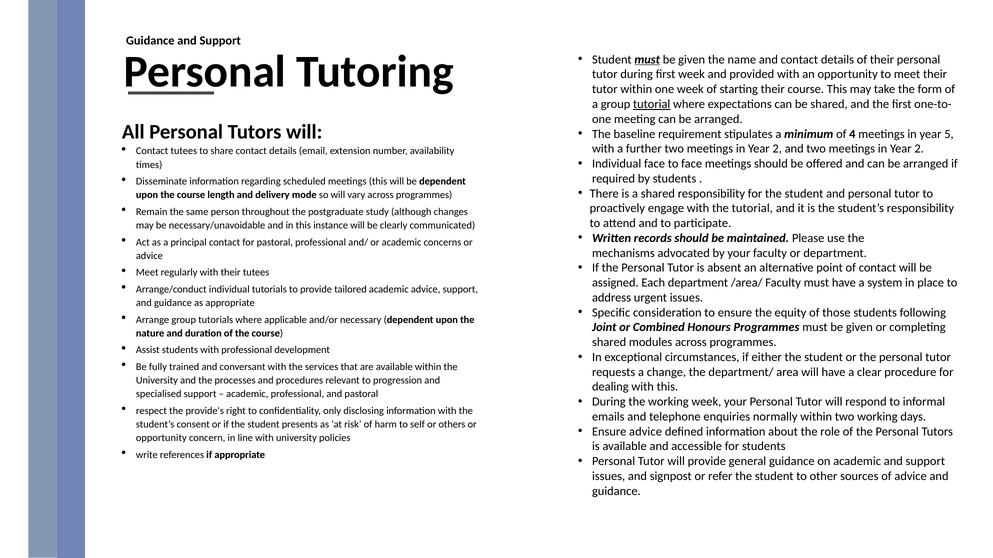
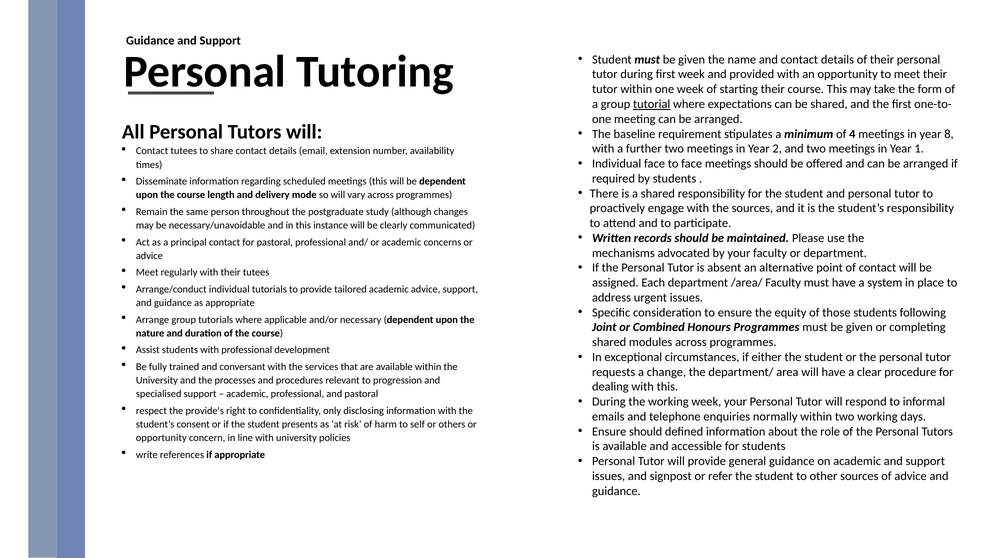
must at (647, 60) underline: present -> none
5: 5 -> 8
2 at (919, 149): 2 -> 1
the tutorial: tutorial -> sources
Ensure advice: advice -> should
